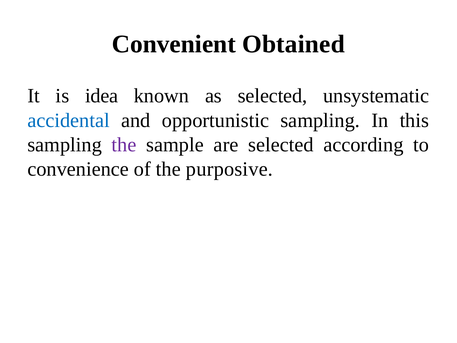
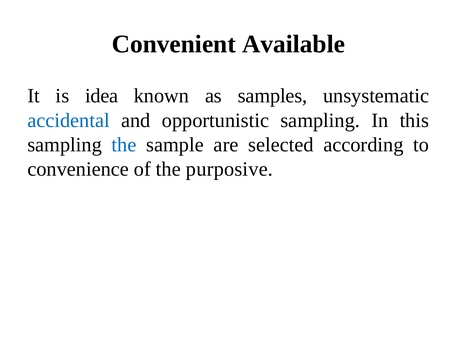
Obtained: Obtained -> Available
as selected: selected -> samples
the at (124, 145) colour: purple -> blue
